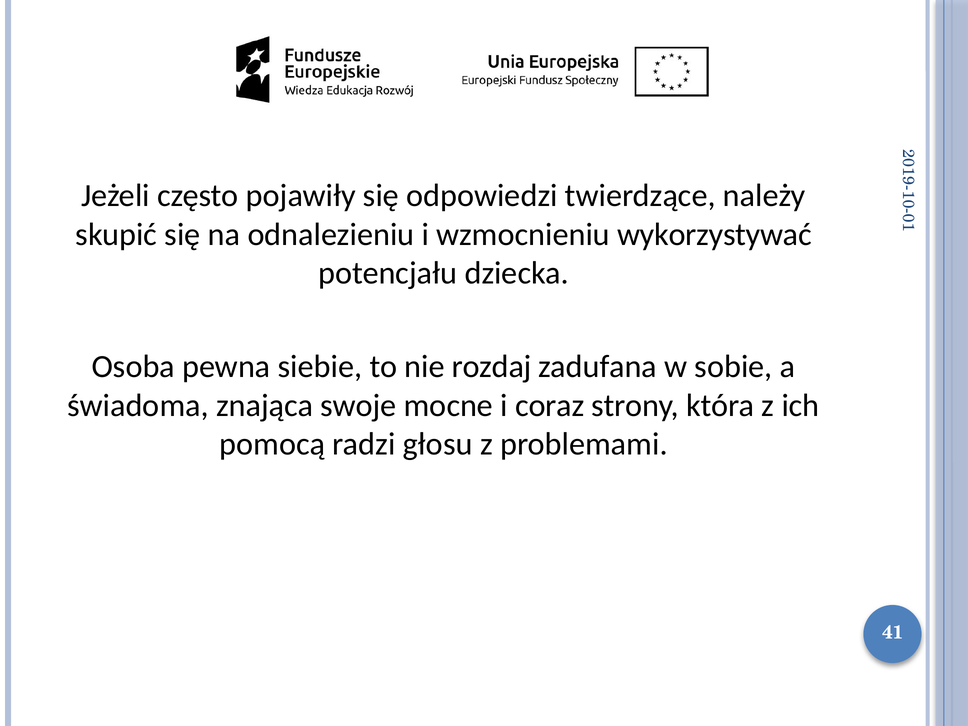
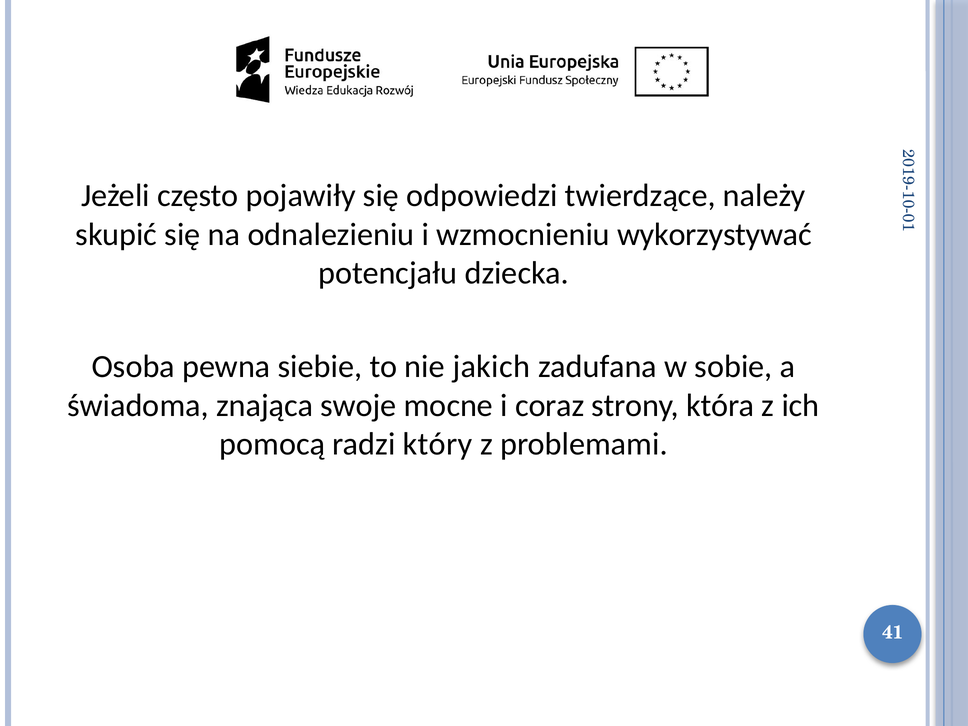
rozdaj: rozdaj -> jakich
głosu: głosu -> który
